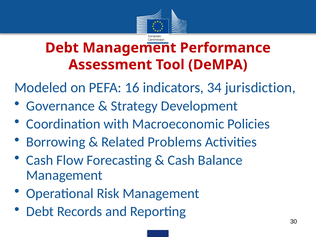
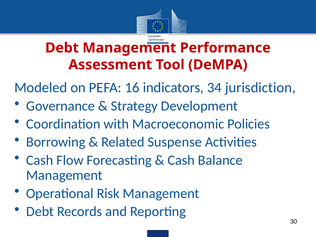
Problems: Problems -> Suspense
